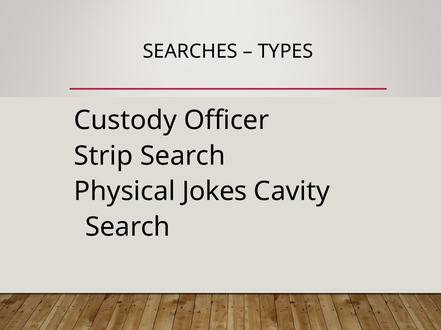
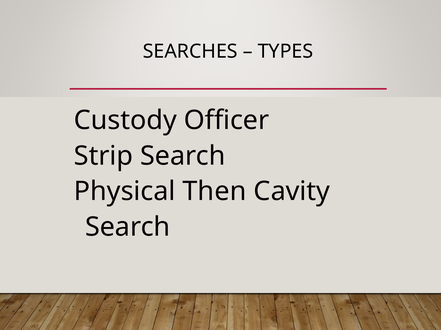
Jokes: Jokes -> Then
